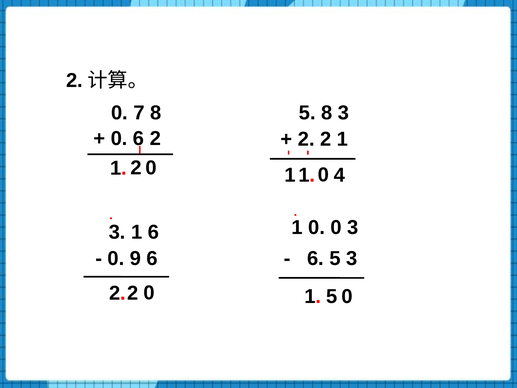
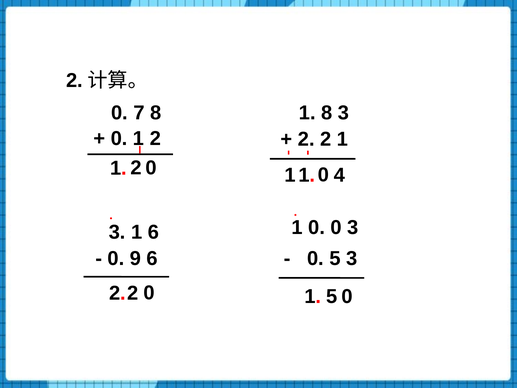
8 5: 5 -> 1
0 6: 6 -> 1
6 at (315, 258): 6 -> 0
